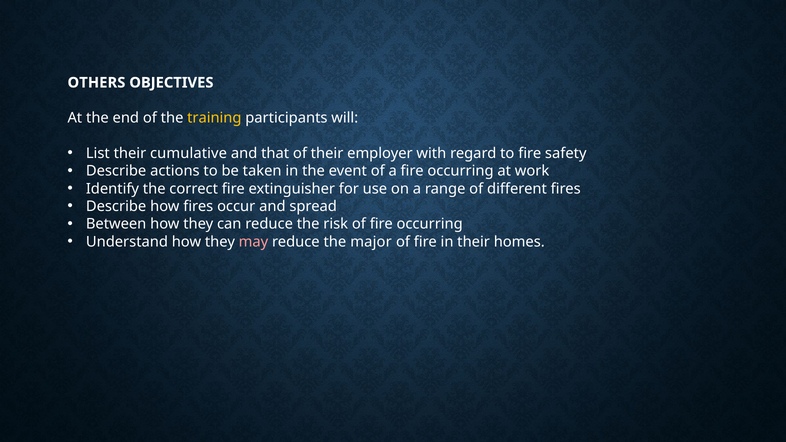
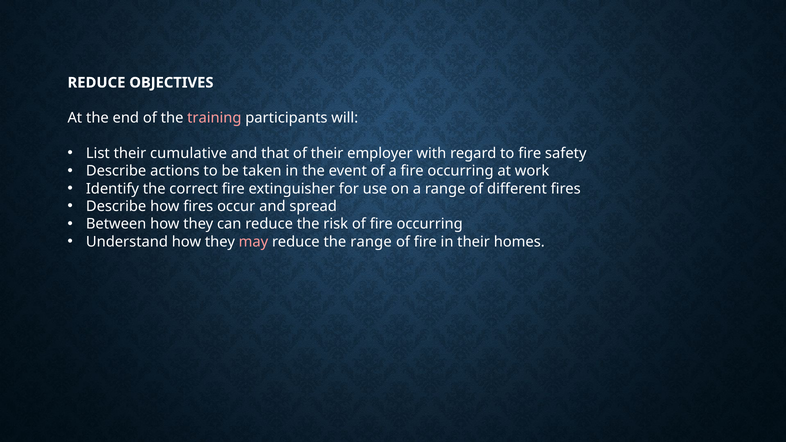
OTHERS at (96, 83): OTHERS -> REDUCE
training colour: yellow -> pink
the major: major -> range
